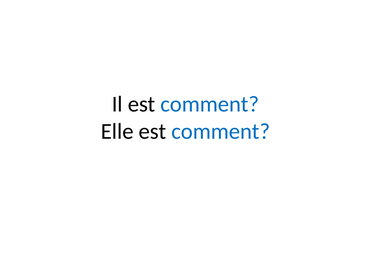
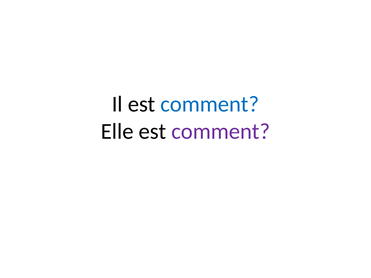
comment at (221, 131) colour: blue -> purple
